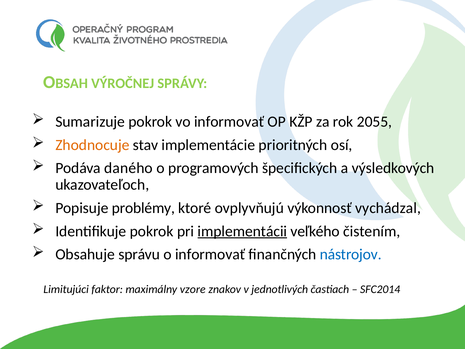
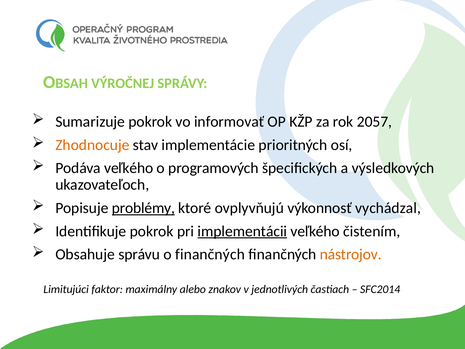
2055: 2055 -> 2057
Podáva daného: daného -> veľkého
problémy underline: none -> present
o informovať: informovať -> finančných
nástrojov colour: blue -> orange
vzore: vzore -> alebo
